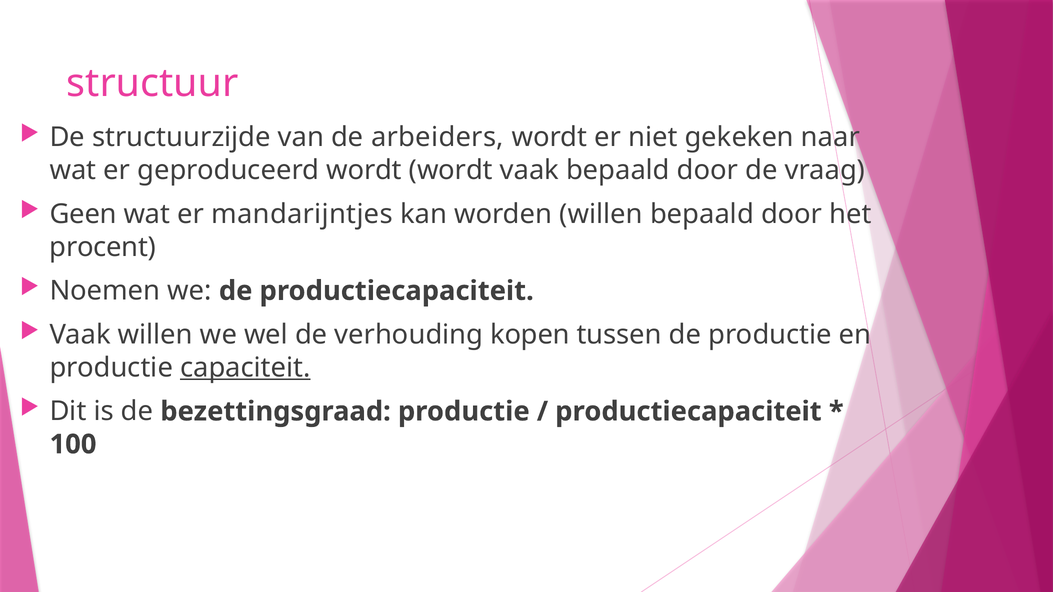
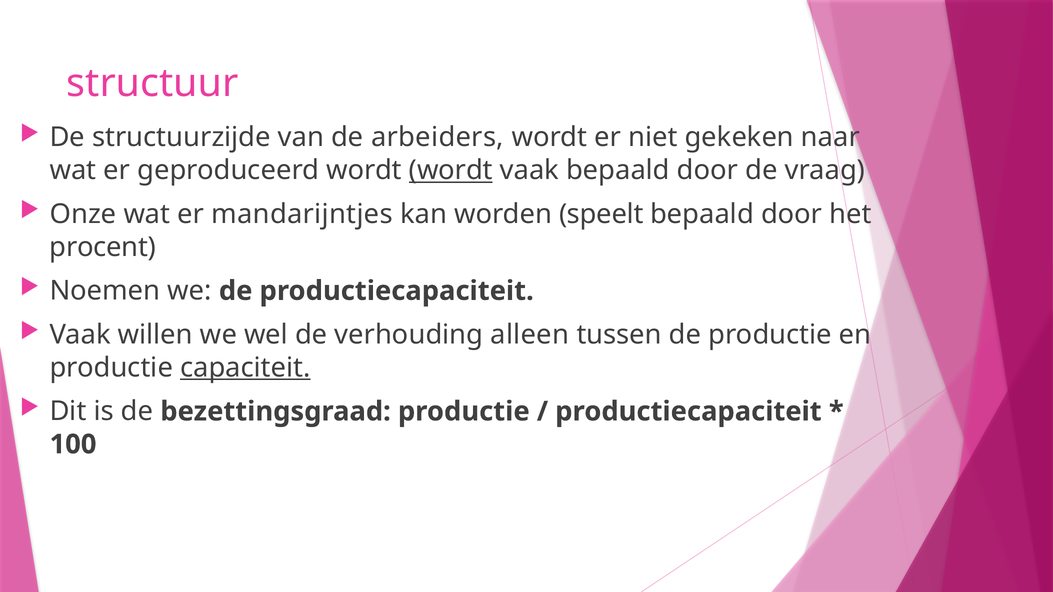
wordt at (451, 170) underline: none -> present
Geen: Geen -> Onze
worden willen: willen -> speelt
kopen: kopen -> alleen
